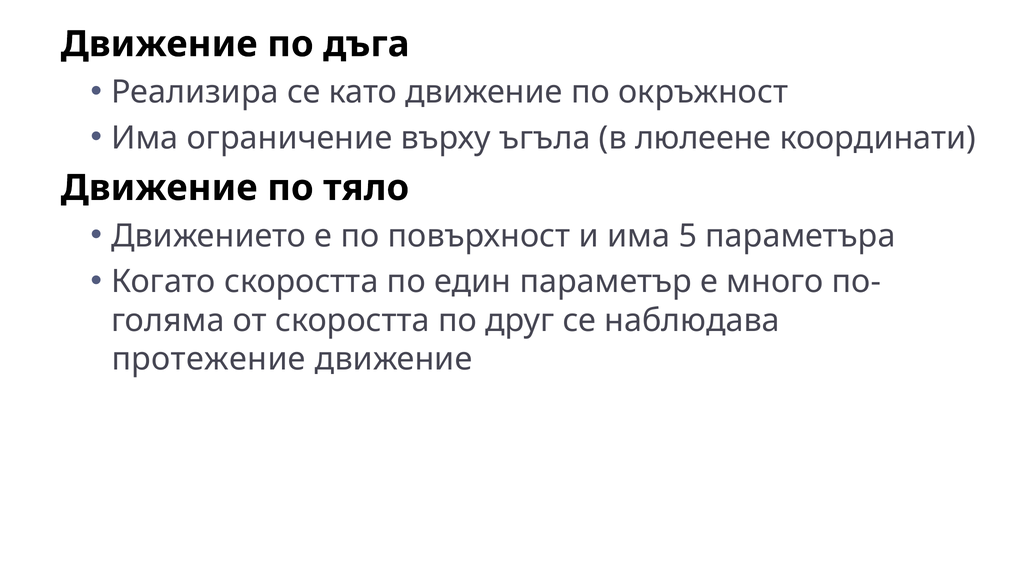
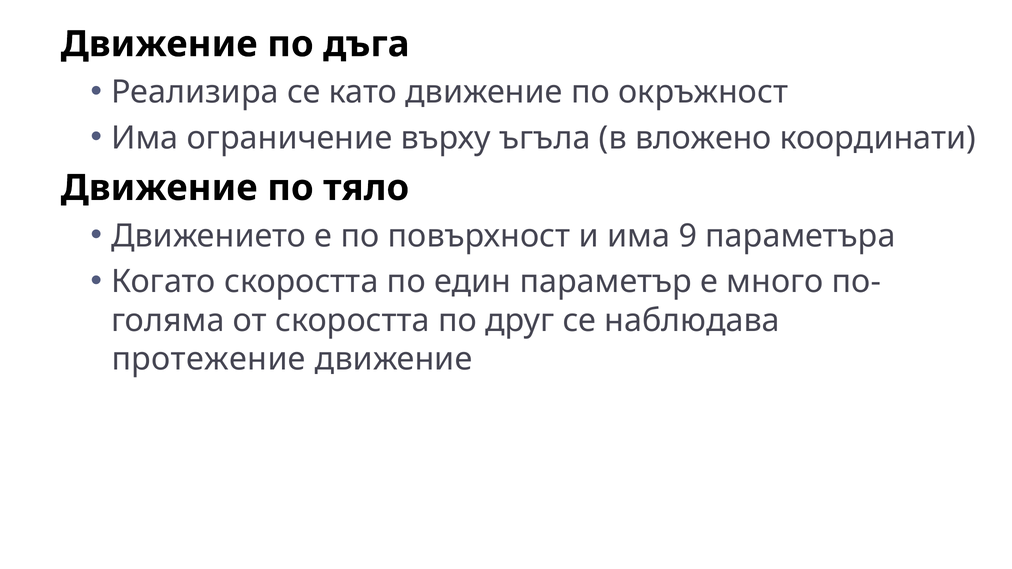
люлеене: люлеене -> вложено
5: 5 -> 9
